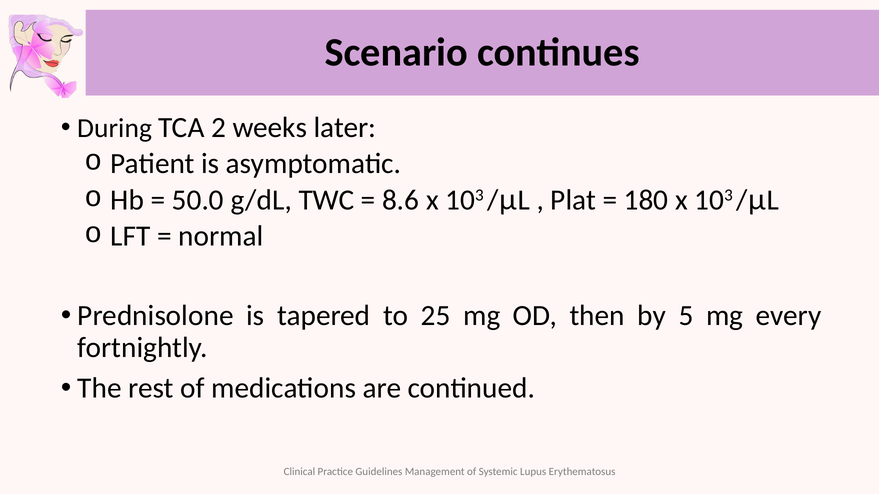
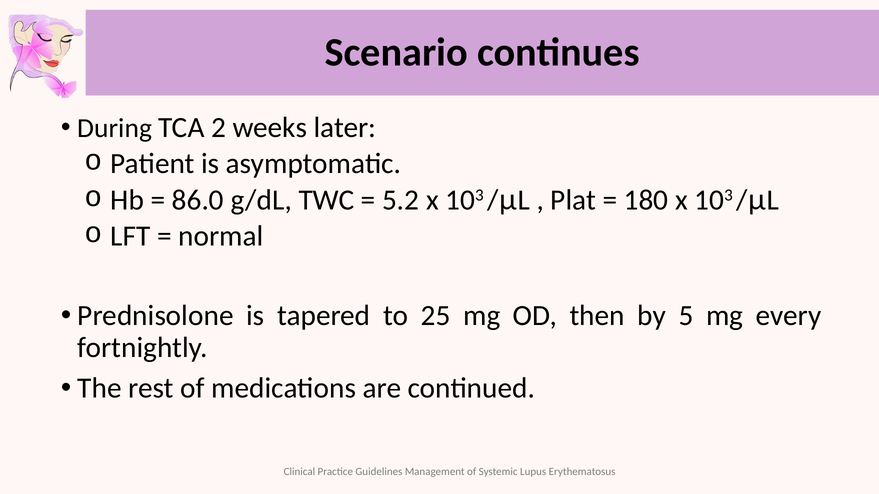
50.0: 50.0 -> 86.0
8.6: 8.6 -> 5.2
